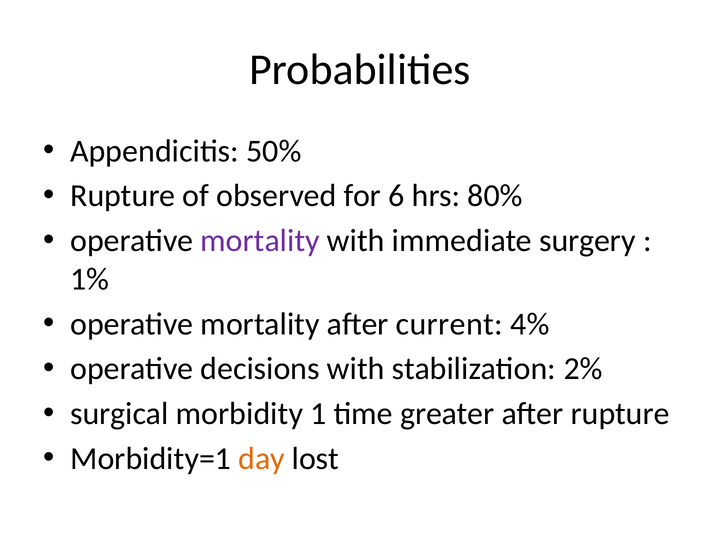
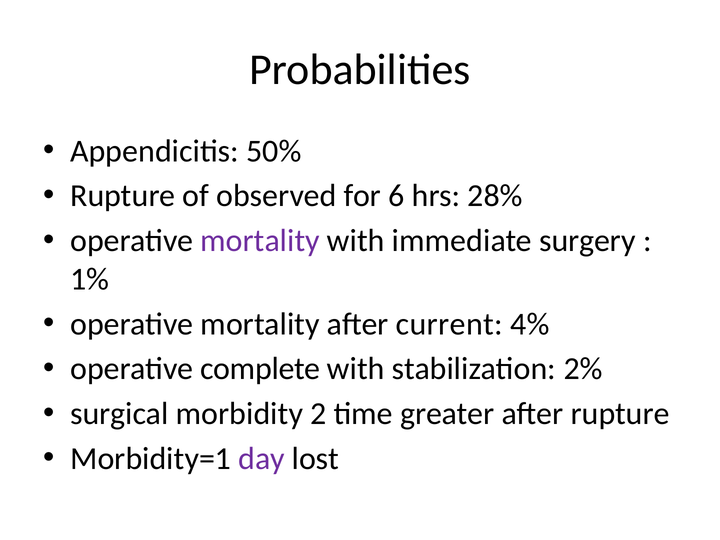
80%: 80% -> 28%
decisions: decisions -> complete
1: 1 -> 2
day colour: orange -> purple
